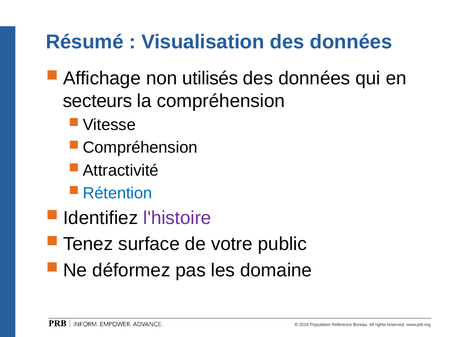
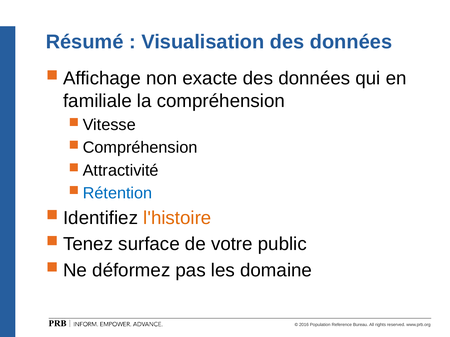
utilisés: utilisés -> exacte
secteurs: secteurs -> familiale
l'histoire colour: purple -> orange
